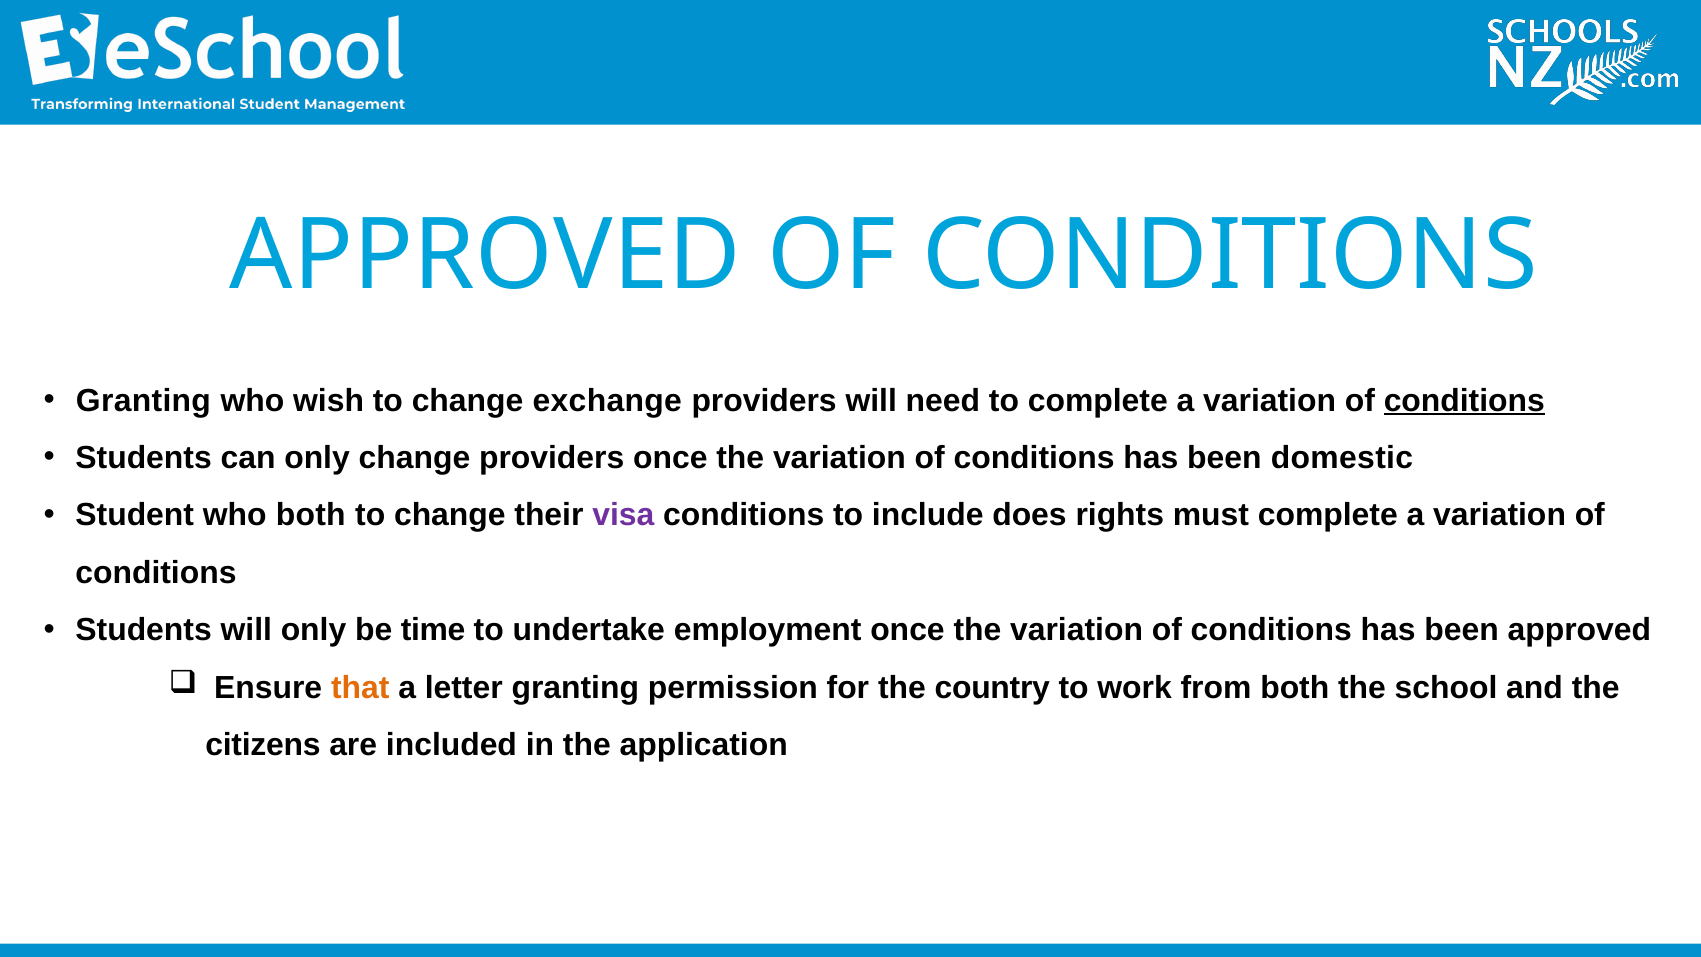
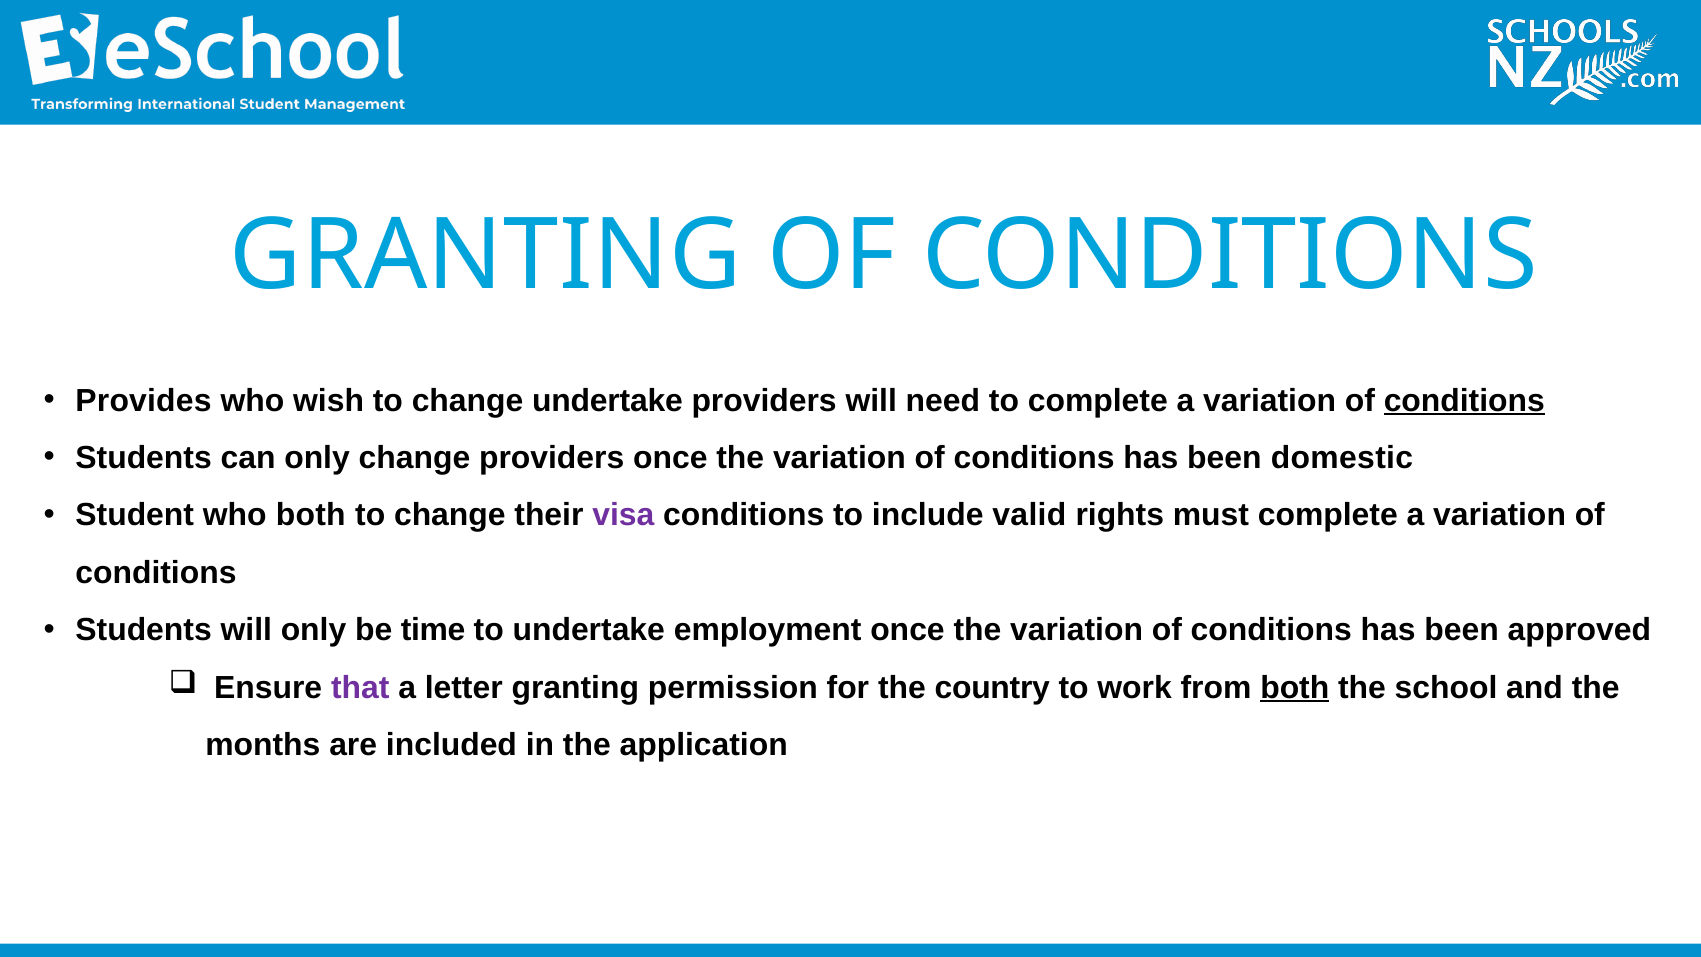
APPROVED at (485, 256): APPROVED -> GRANTING
Granting at (143, 401): Granting -> Provides
change exchange: exchange -> undertake
does: does -> valid
that colour: orange -> purple
both at (1295, 688) underline: none -> present
citizens: citizens -> months
